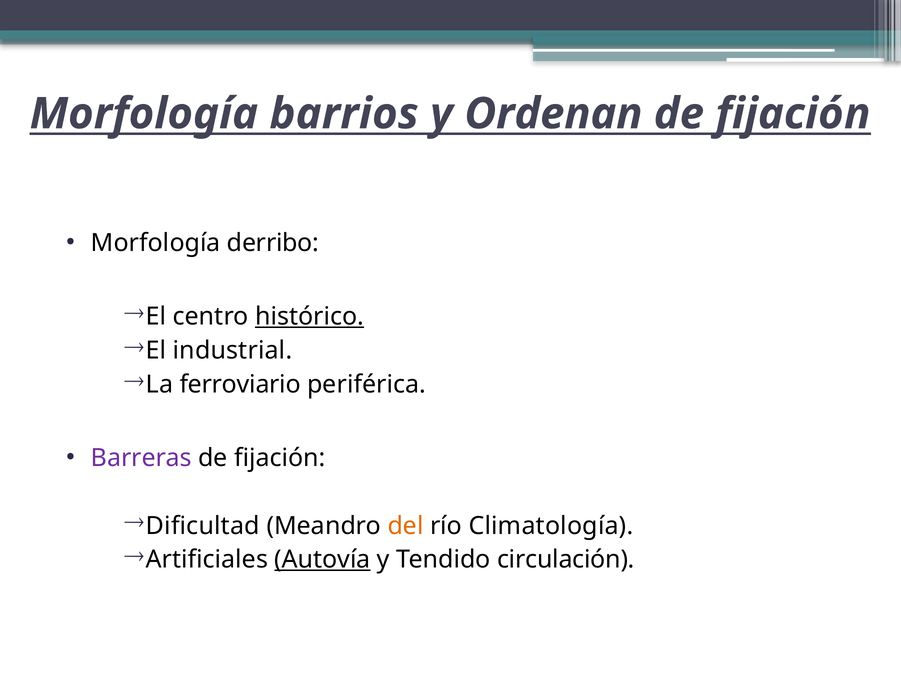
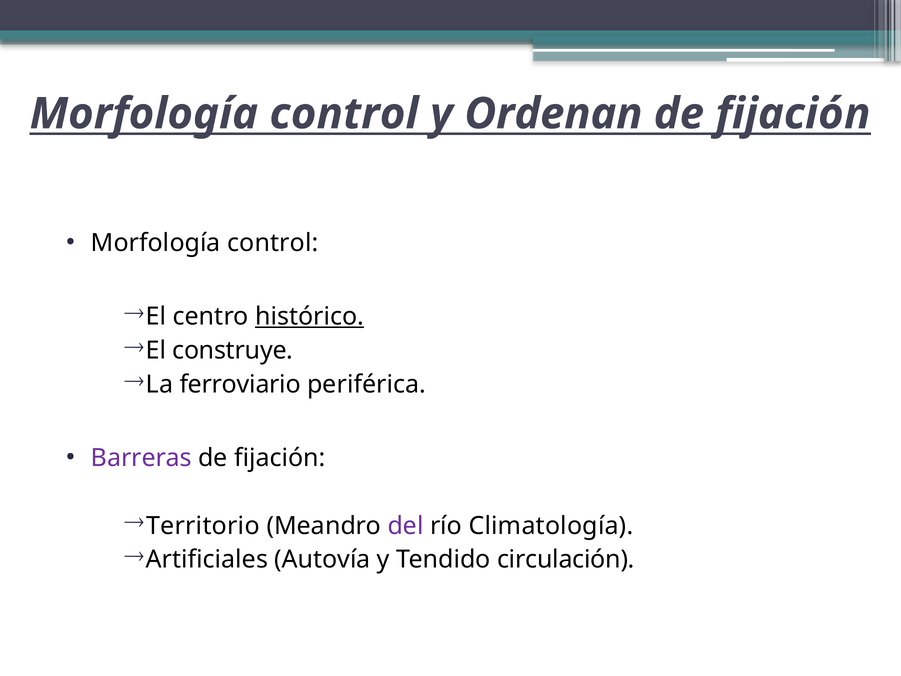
barrios at (344, 114): barrios -> control
derribo at (273, 243): derribo -> control
industrial: industrial -> construye
Dificultad: Dificultad -> Territorio
del colour: orange -> purple
Autovía underline: present -> none
